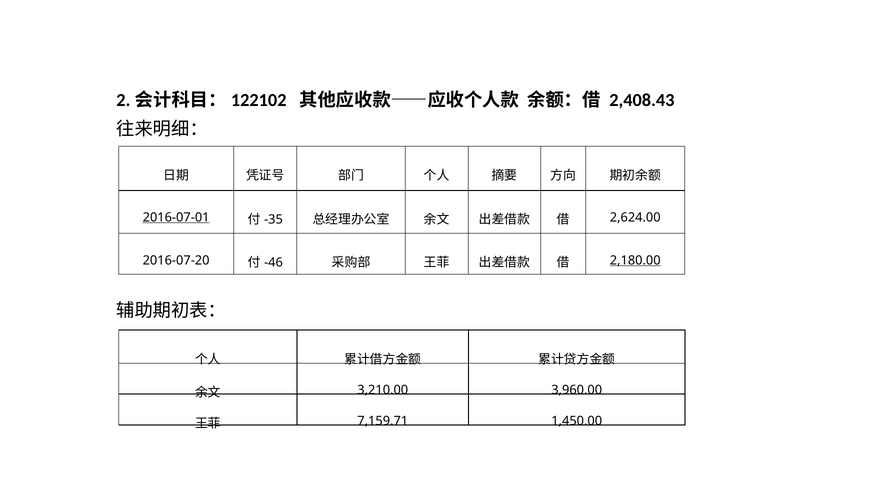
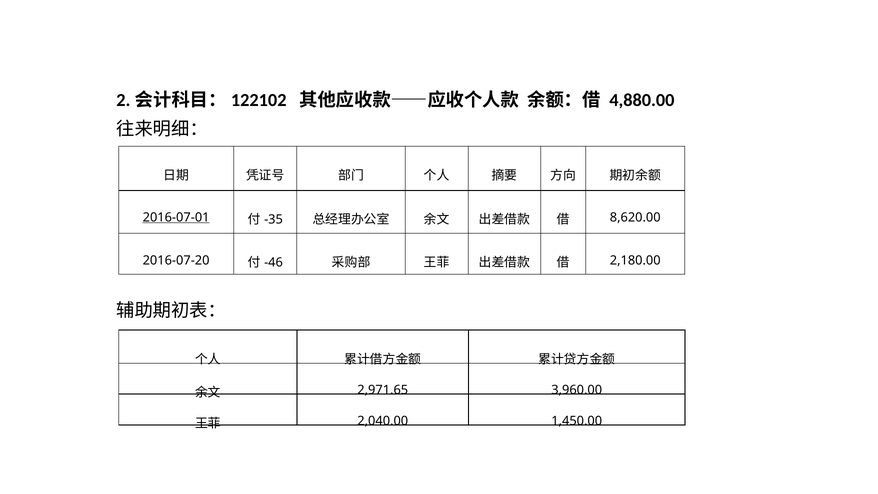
2,408.43: 2,408.43 -> 4,880.00
2,624.00: 2,624.00 -> 8,620.00
2,180.00 underline: present -> none
3,210.00: 3,210.00 -> 2,971.65
7,159.71: 7,159.71 -> 2,040.00
